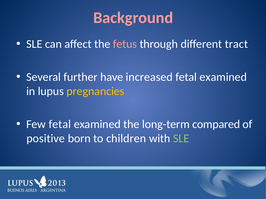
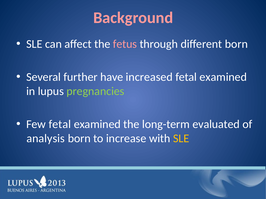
different tract: tract -> born
pregnancies colour: yellow -> light green
compared: compared -> evaluated
positive: positive -> analysis
children: children -> increase
SLE at (181, 139) colour: light green -> yellow
